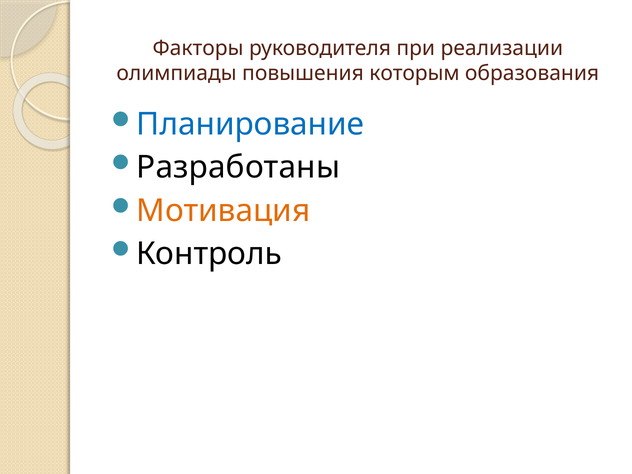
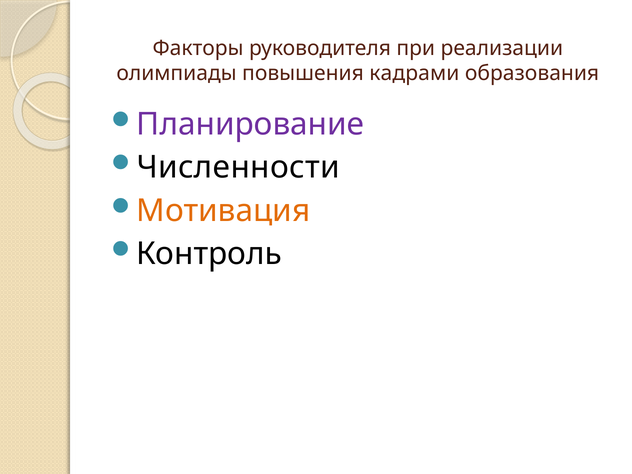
которым: которым -> кадрами
Планирование colour: blue -> purple
Разработаны: Разработаны -> Численности
